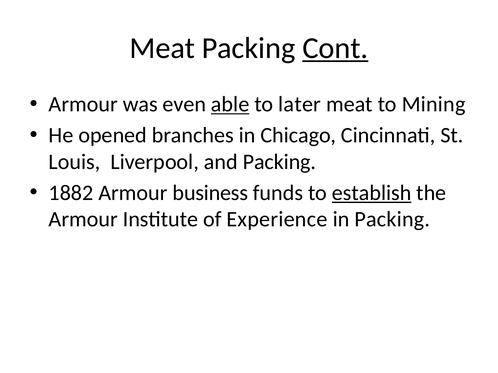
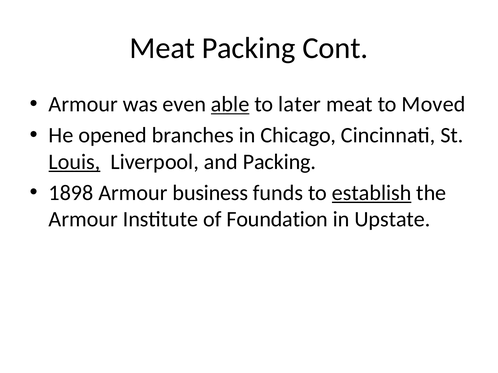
Cont underline: present -> none
Mining: Mining -> Moved
Louis underline: none -> present
1882: 1882 -> 1898
Experience: Experience -> Foundation
in Packing: Packing -> Upstate
